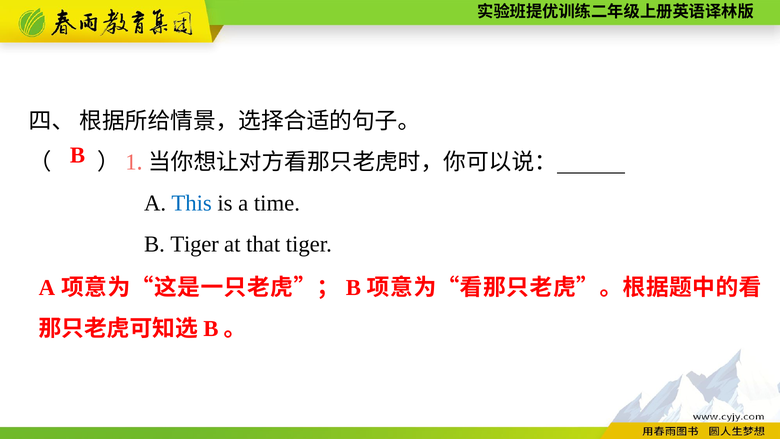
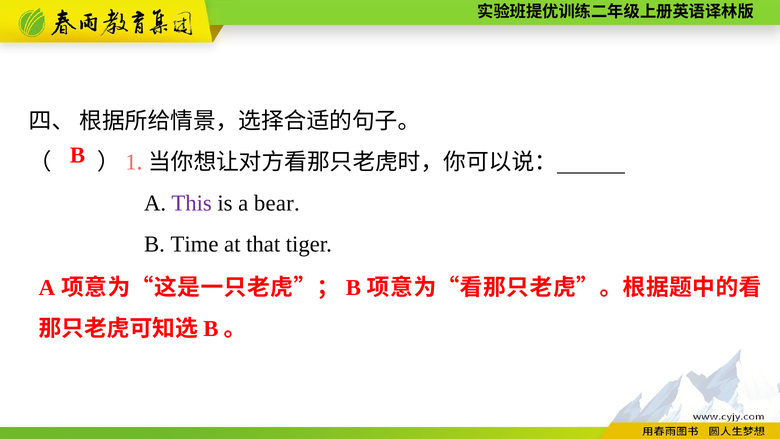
This colour: blue -> purple
time: time -> bear
B Tiger: Tiger -> Time
